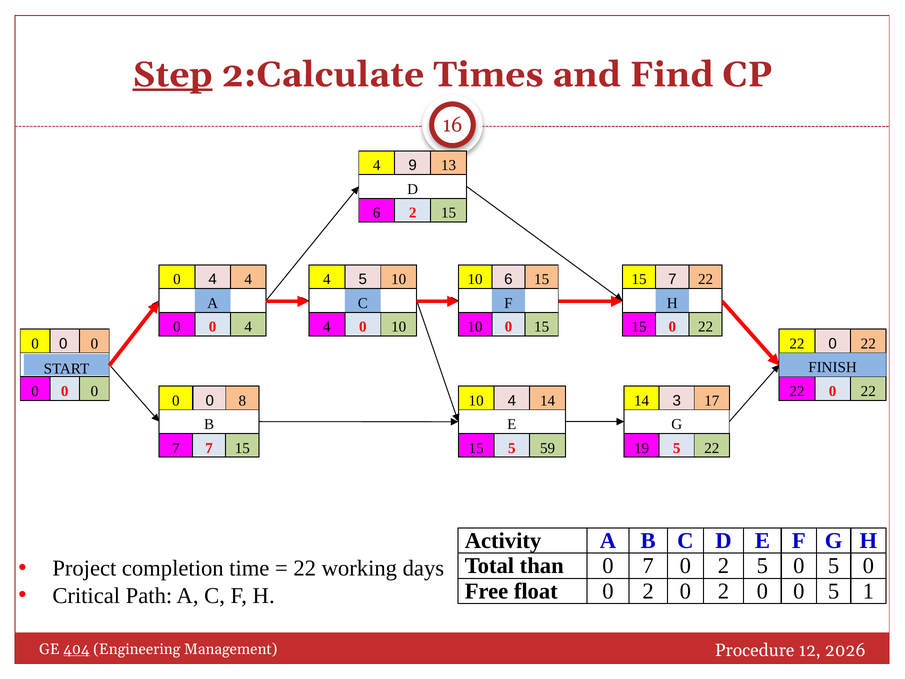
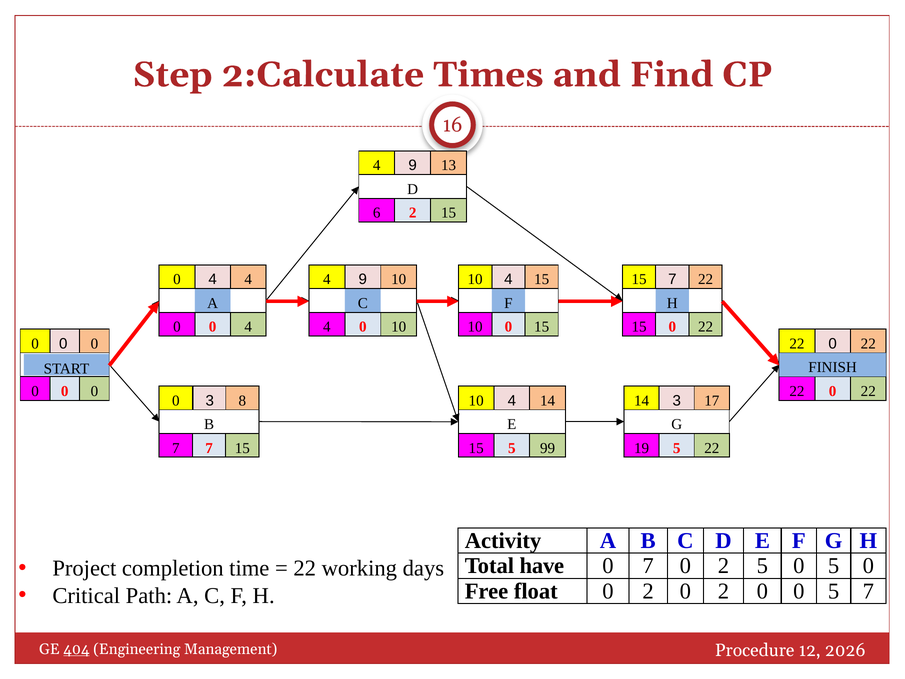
Step underline: present -> none
5 at (363, 279): 5 -> 9
6 at (508, 279): 6 -> 4
0 at (210, 401): 0 -> 3
59: 59 -> 99
than: than -> have
5 1: 1 -> 7
